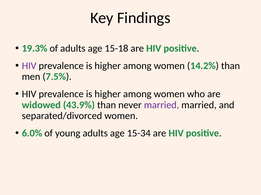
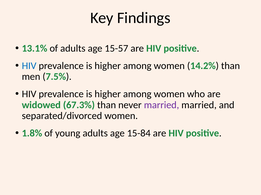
19.3%: 19.3% -> 13.1%
15-18: 15-18 -> 15-57
HIV at (29, 66) colour: purple -> blue
43.9%: 43.9% -> 67.3%
6.0%: 6.0% -> 1.8%
15-34: 15-34 -> 15-84
